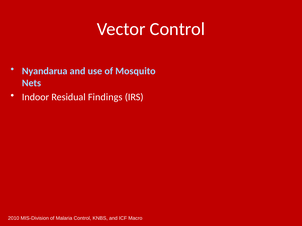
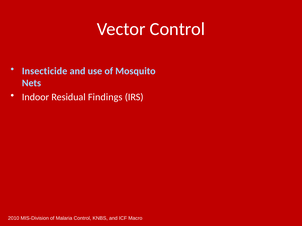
Nyandarua: Nyandarua -> Insecticide
